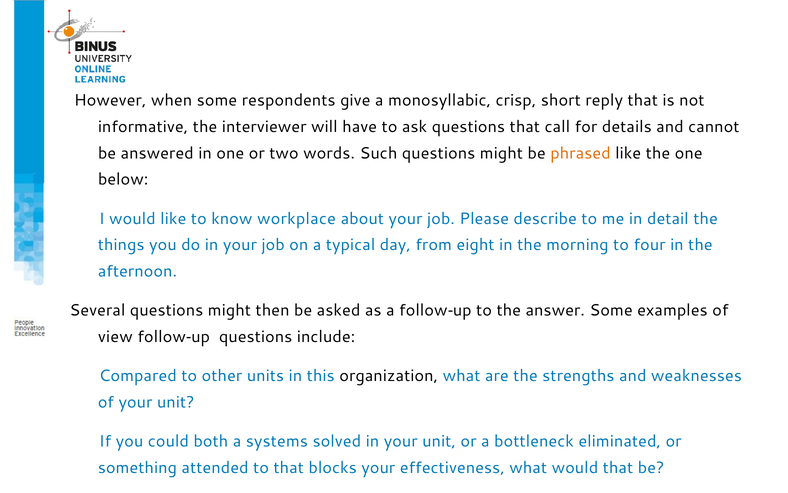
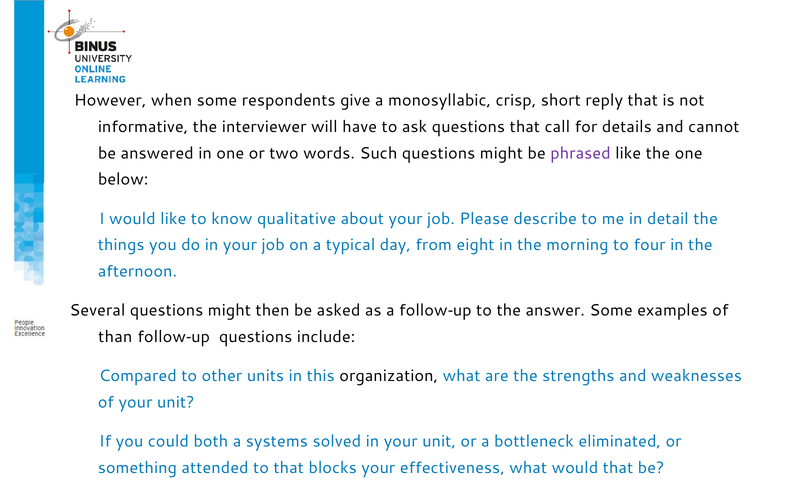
phrased colour: orange -> purple
workplace: workplace -> qualitative
view: view -> than
